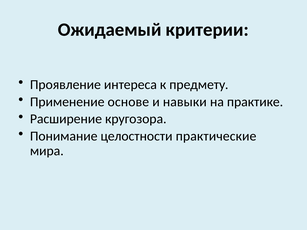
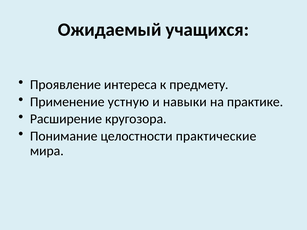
критерии: критерии -> учащихся
основе: основе -> устную
